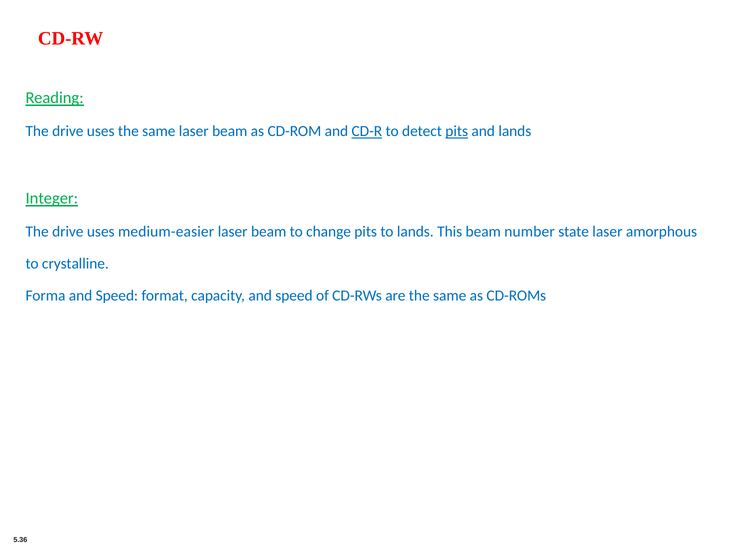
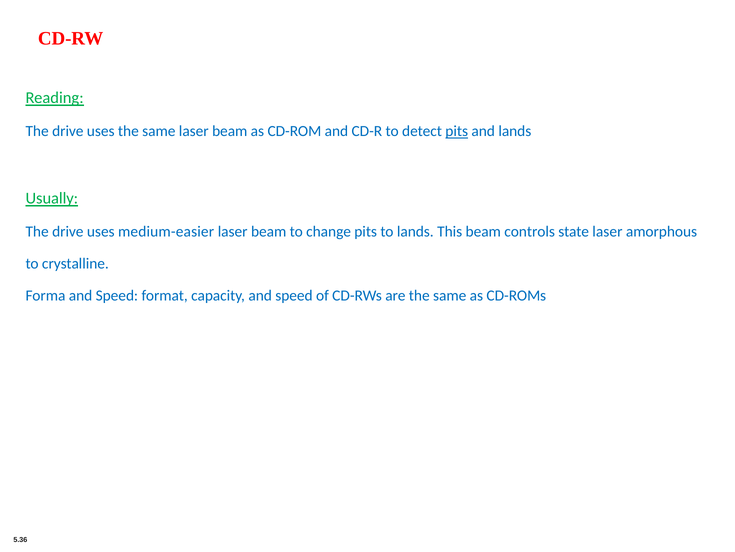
CD-R underline: present -> none
Integer: Integer -> Usually
number: number -> controls
